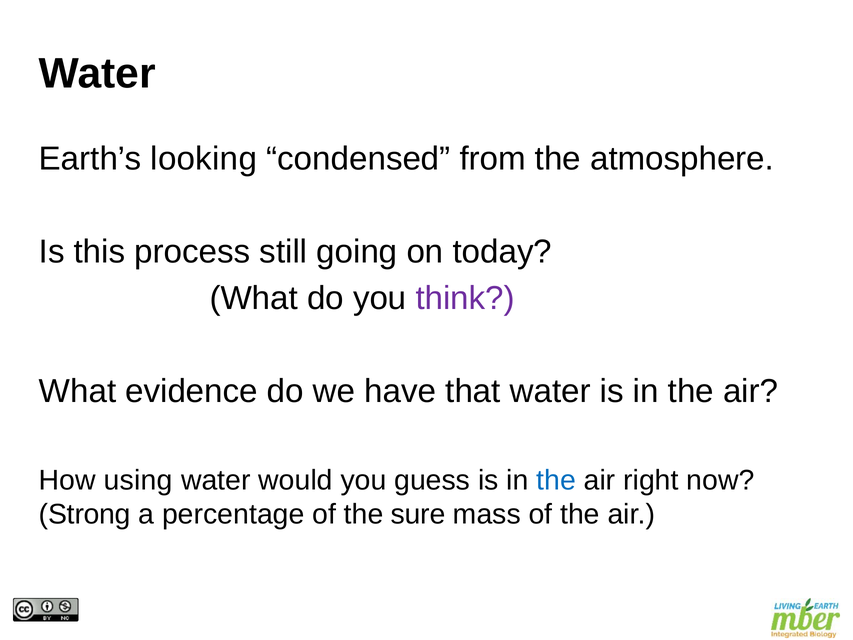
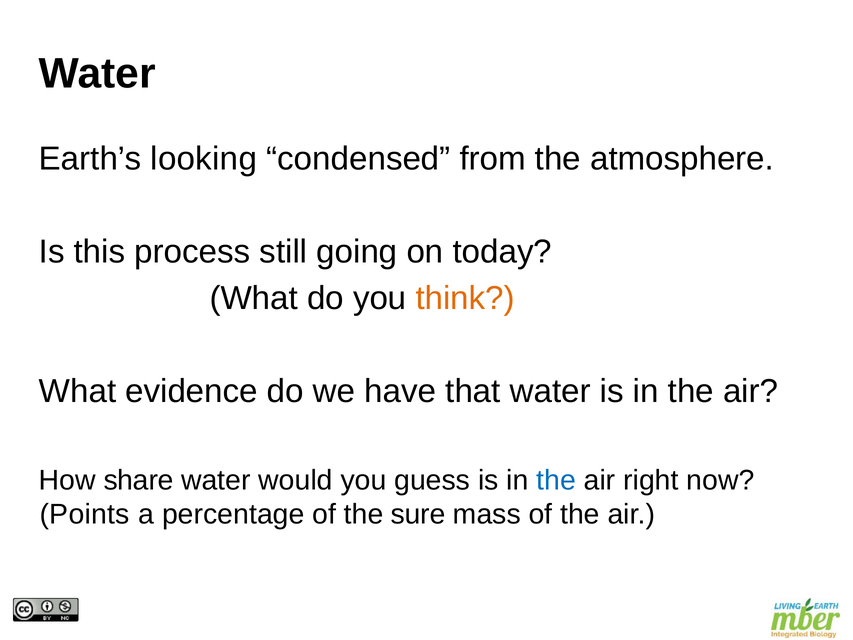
think colour: purple -> orange
using: using -> share
Strong: Strong -> Points
